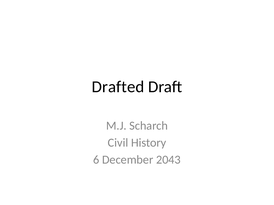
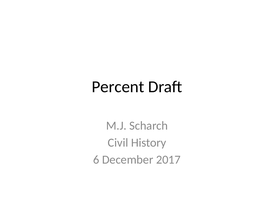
Drafted: Drafted -> Percent
2043: 2043 -> 2017
